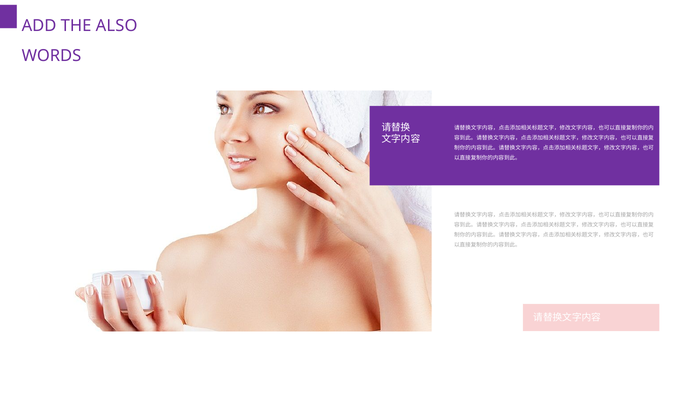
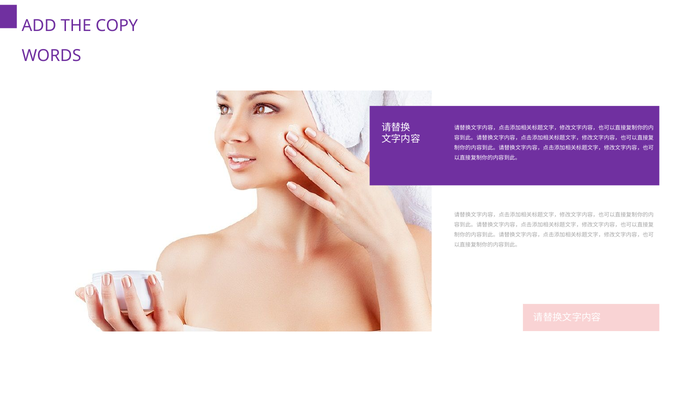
ALSO: ALSO -> COPY
